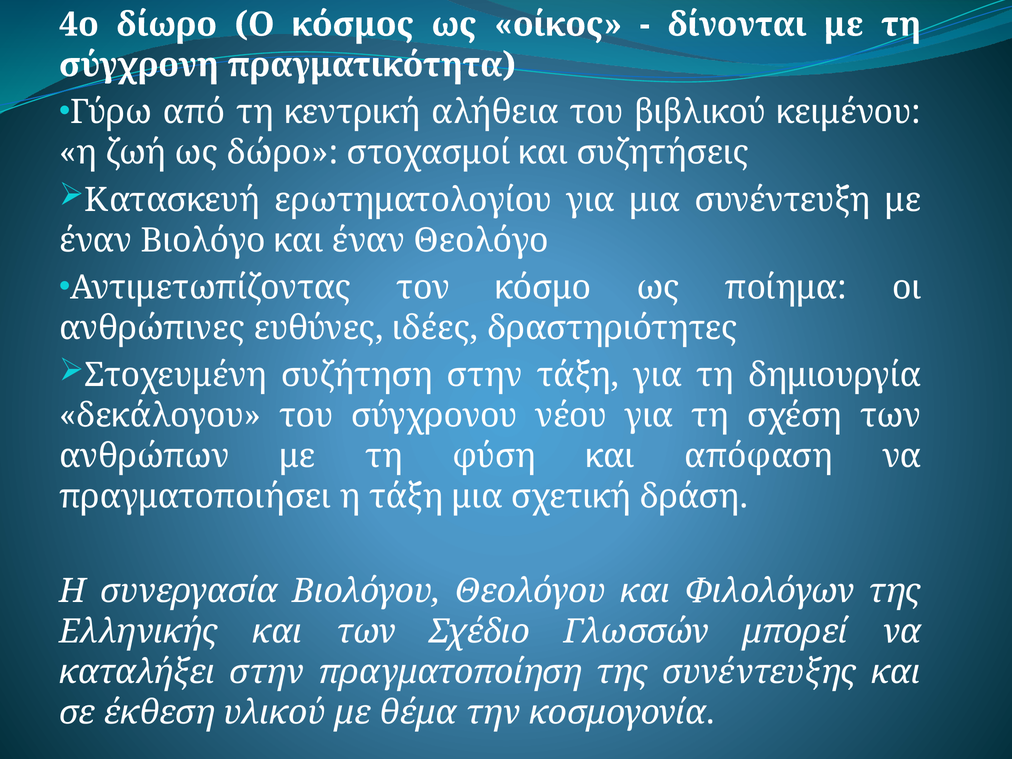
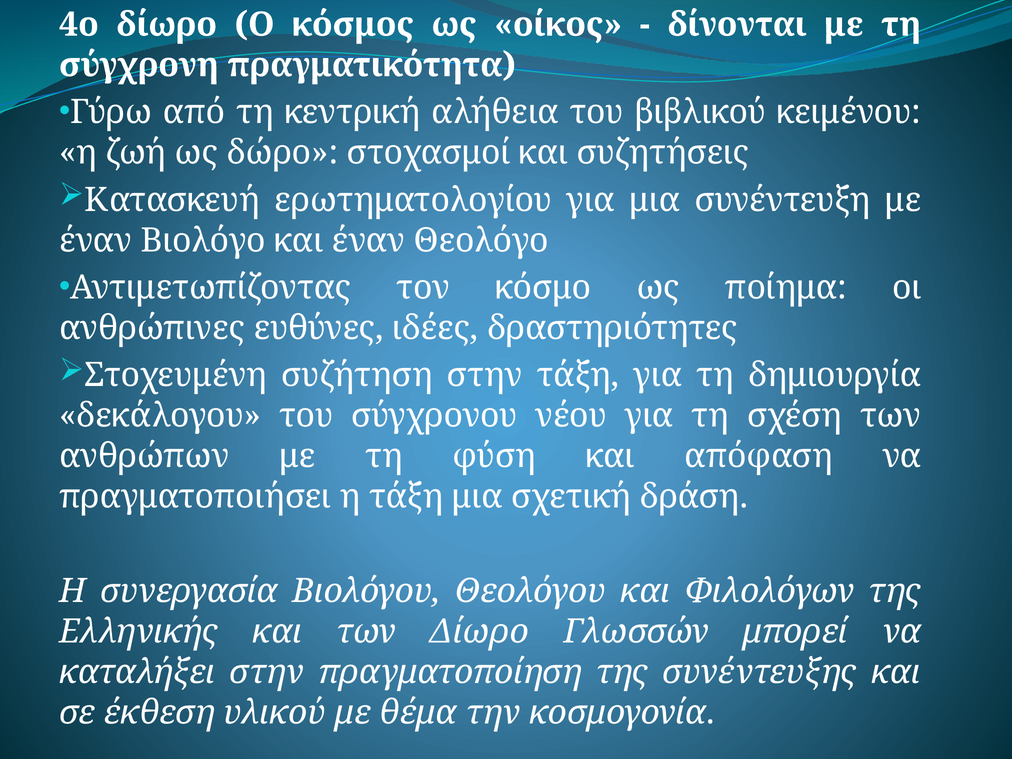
των Σχέδιο: Σχέδιο -> Δίωρο
